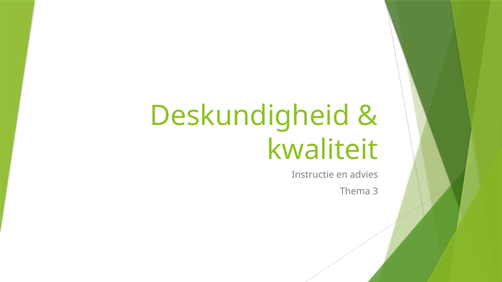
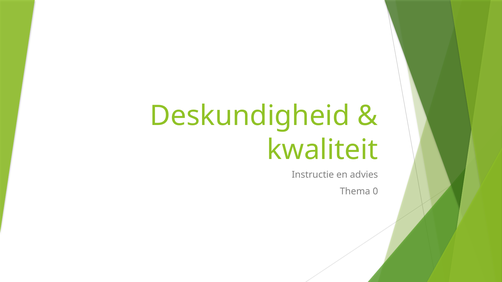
3: 3 -> 0
